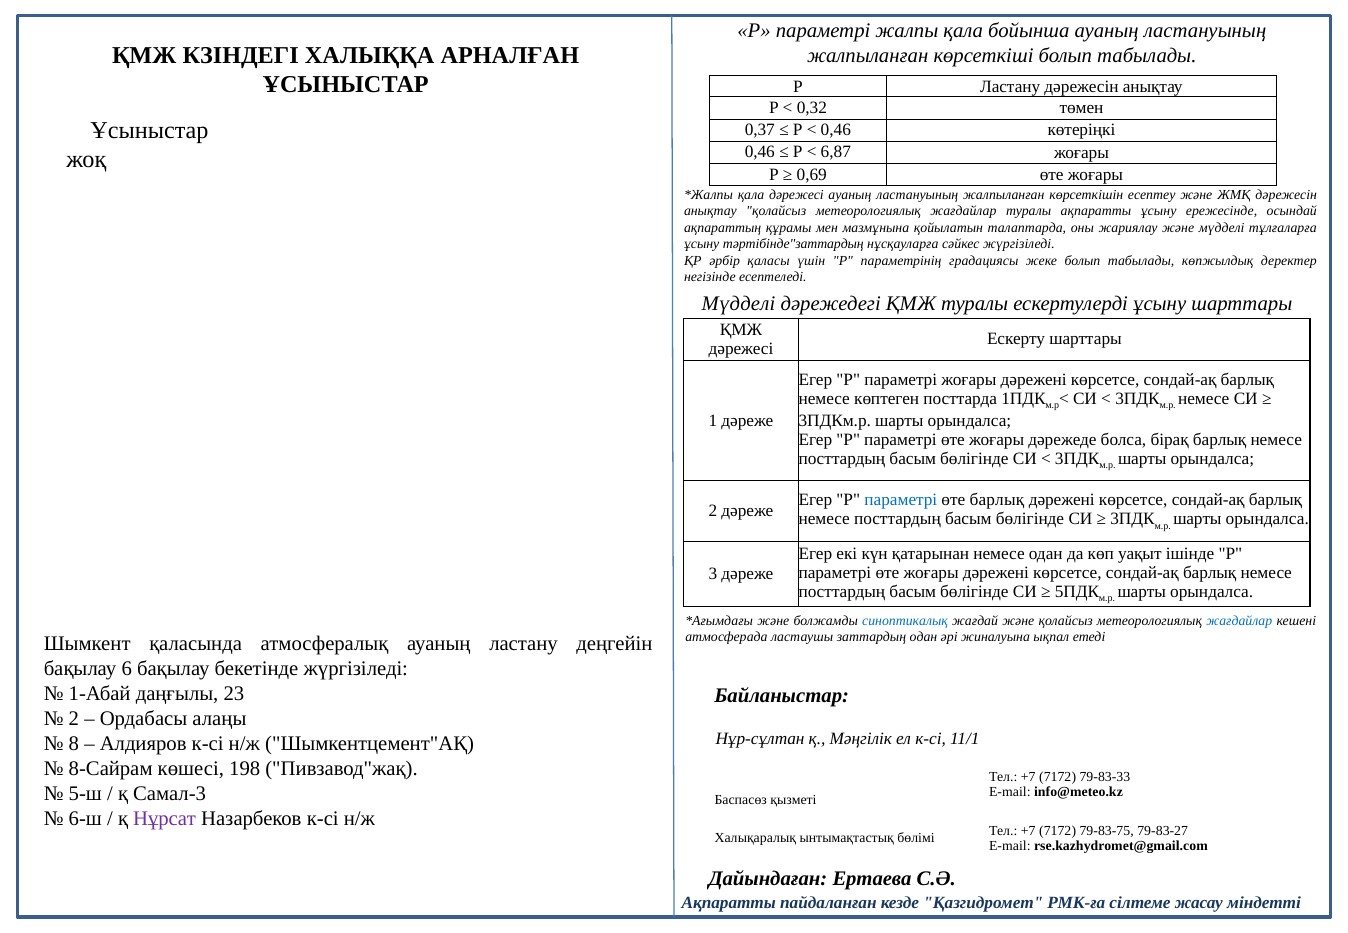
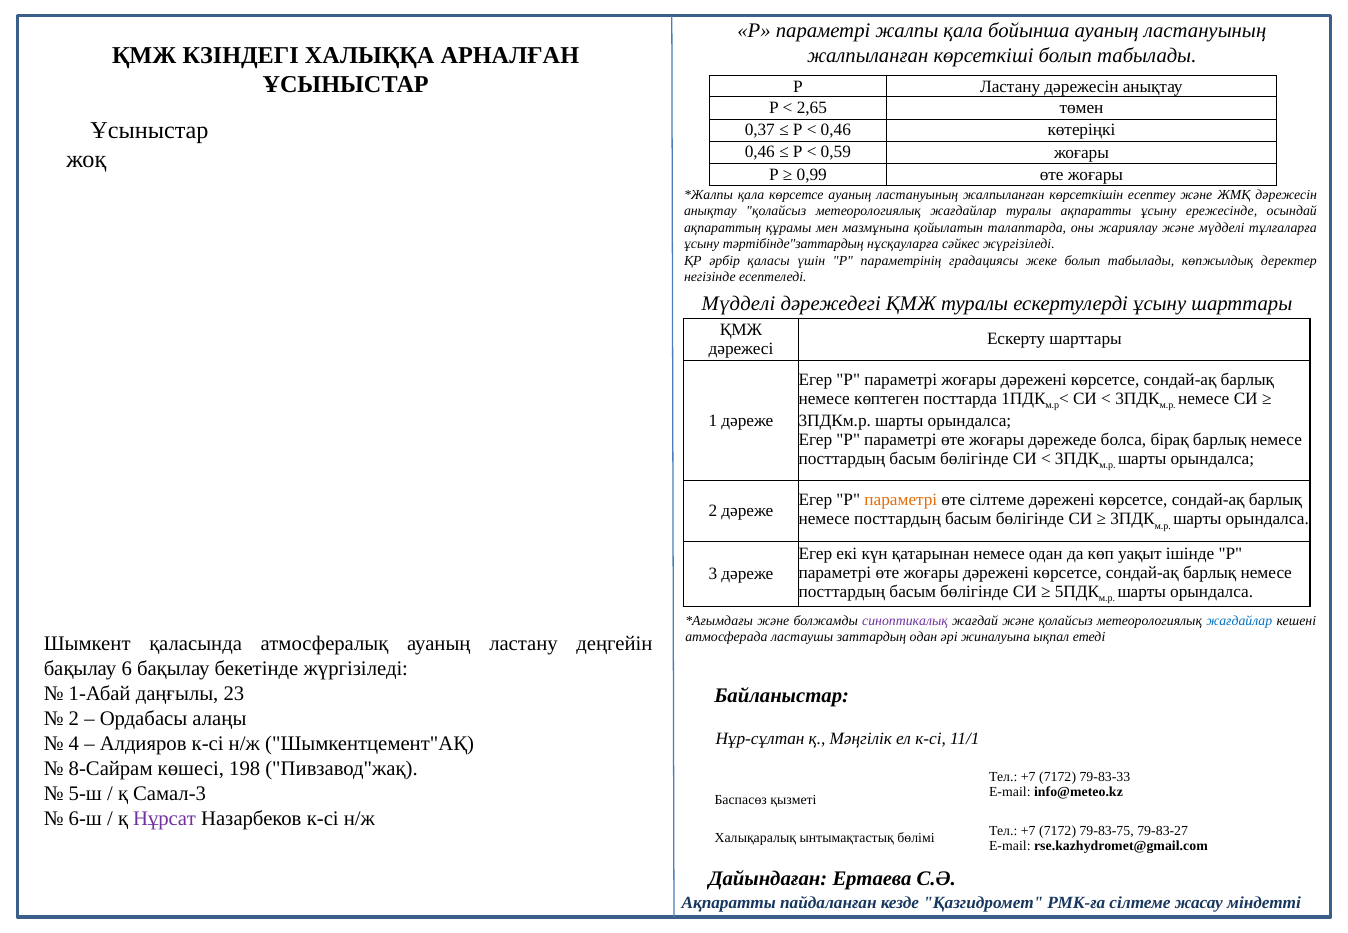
0,32: 0,32 -> 2,65
6,87: 6,87 -> 0,59
0,69: 0,69 -> 0,99
қала дәрежесі: дәрежесі -> көрсетсе
параметрі at (901, 500) colour: blue -> orange
өте барлық: барлық -> сілтеме
синоптикалық colour: blue -> purple
8: 8 -> 4
